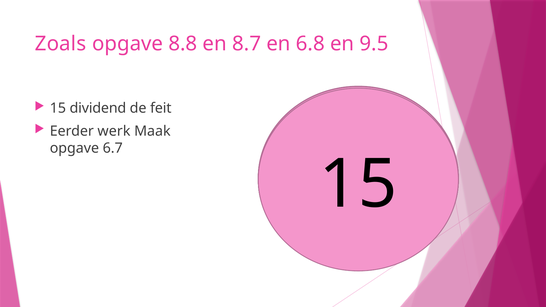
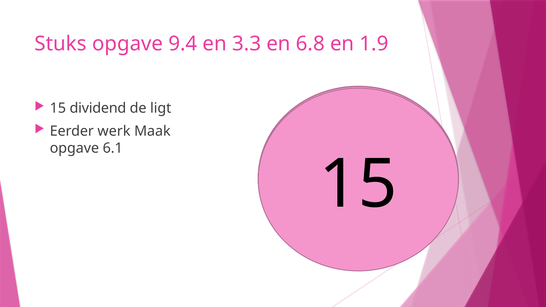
Zoals: Zoals -> Stuks
8.8: 8.8 -> 9.4
8.7: 8.7 -> 3.3
9.5: 9.5 -> 1.9
feit: feit -> ligt
6.7: 6.7 -> 6.1
